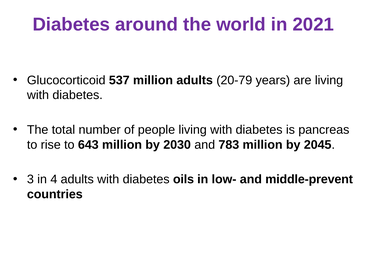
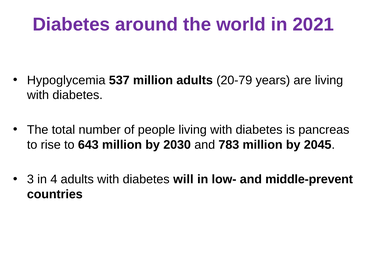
Glucocorticoid: Glucocorticoid -> Hypoglycemia
oils: oils -> will
